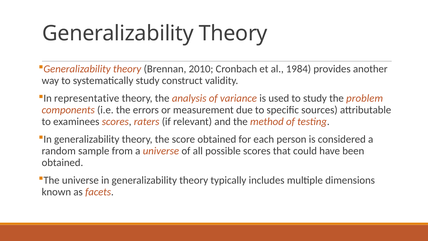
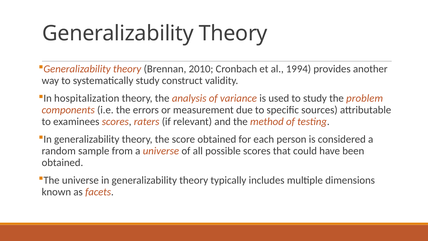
1984: 1984 -> 1994
representative: representative -> hospitalization
